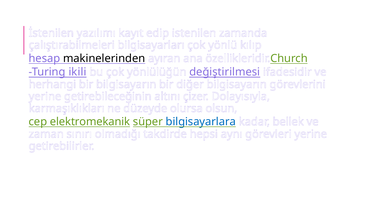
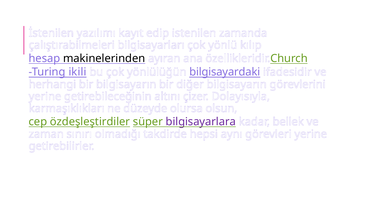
değiştirilmesi: değiştirilmesi -> bilgisayardaki
elektromekanik: elektromekanik -> özdeşleştirdiler
bilgisayarlara colour: blue -> purple
